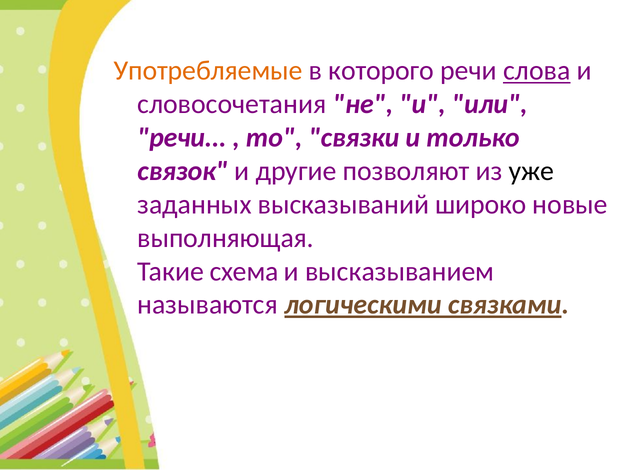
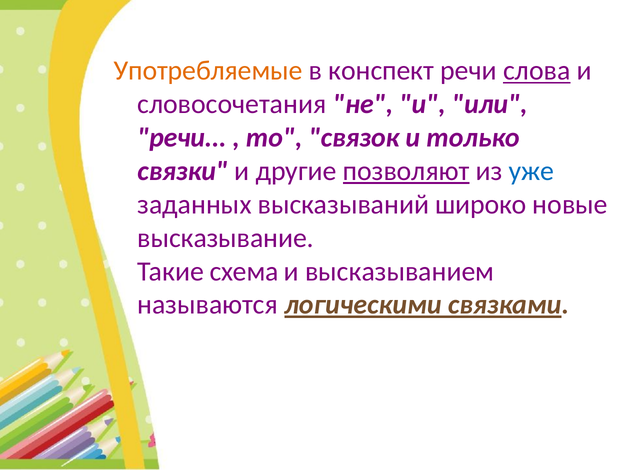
которого: которого -> конспект
связки: связки -> связок
связок: связок -> связки
позволяют underline: none -> present
уже colour: black -> blue
выполняющая: выполняющая -> высказывание
